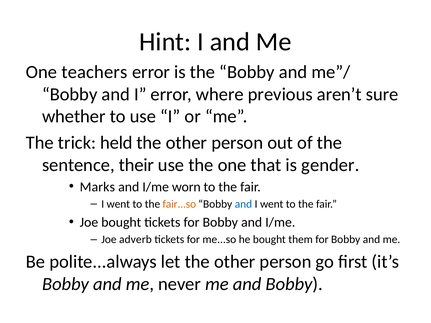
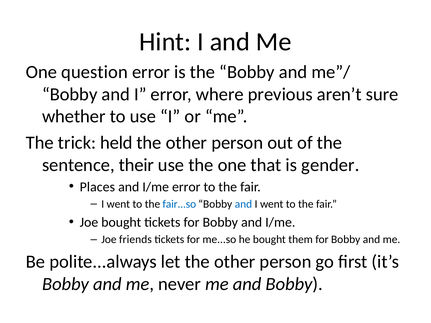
teachers: teachers -> question
Marks: Marks -> Places
I/me worn: worn -> error
fair...so colour: orange -> blue
adverb: adverb -> friends
